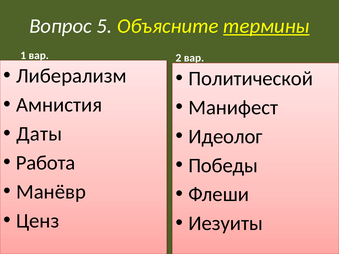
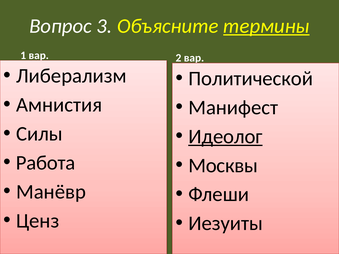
5: 5 -> 3
Даты: Даты -> Силы
Идеолог underline: none -> present
Победы: Победы -> Москвы
